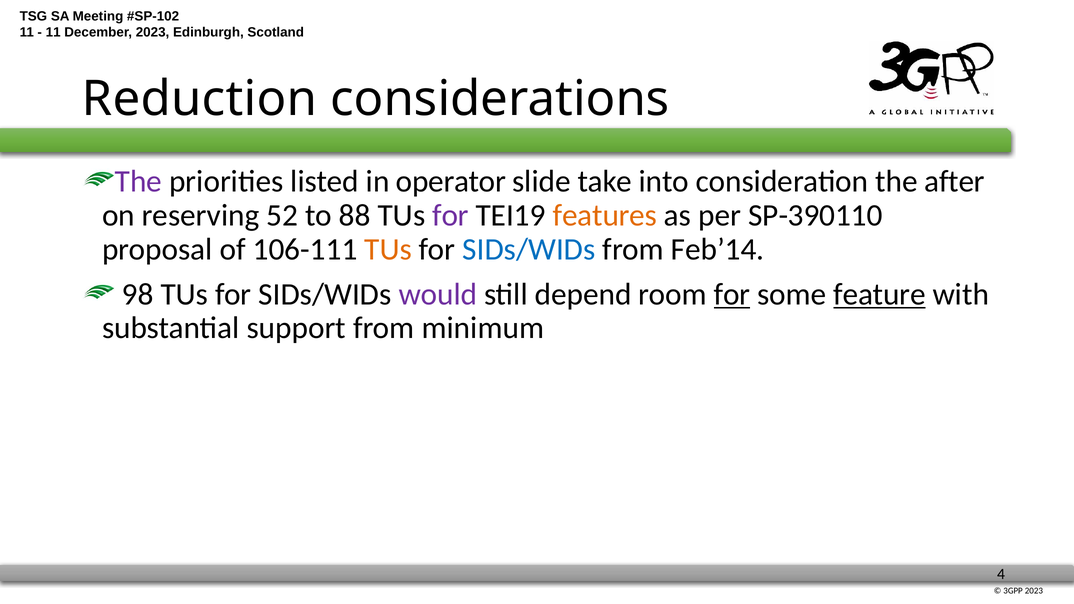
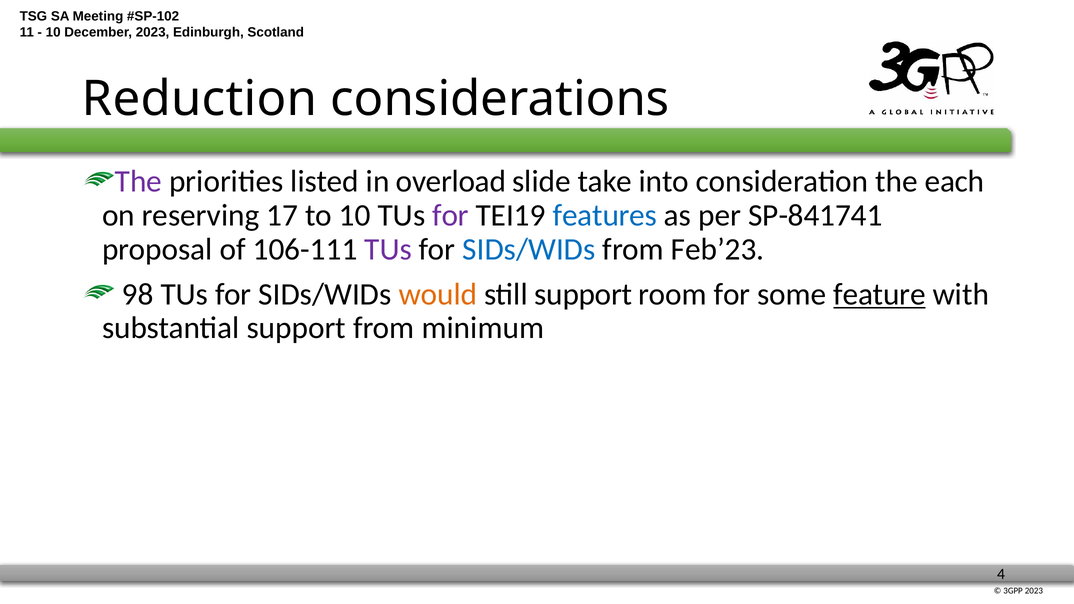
11 at (53, 32): 11 -> 10
operator: operator -> overload
after: after -> each
52: 52 -> 17
to 88: 88 -> 10
features colour: orange -> blue
SP-390110: SP-390110 -> SP-841741
TUs at (388, 249) colour: orange -> purple
Feb’14: Feb’14 -> Feb’23
would colour: purple -> orange
still depend: depend -> support
for at (732, 294) underline: present -> none
